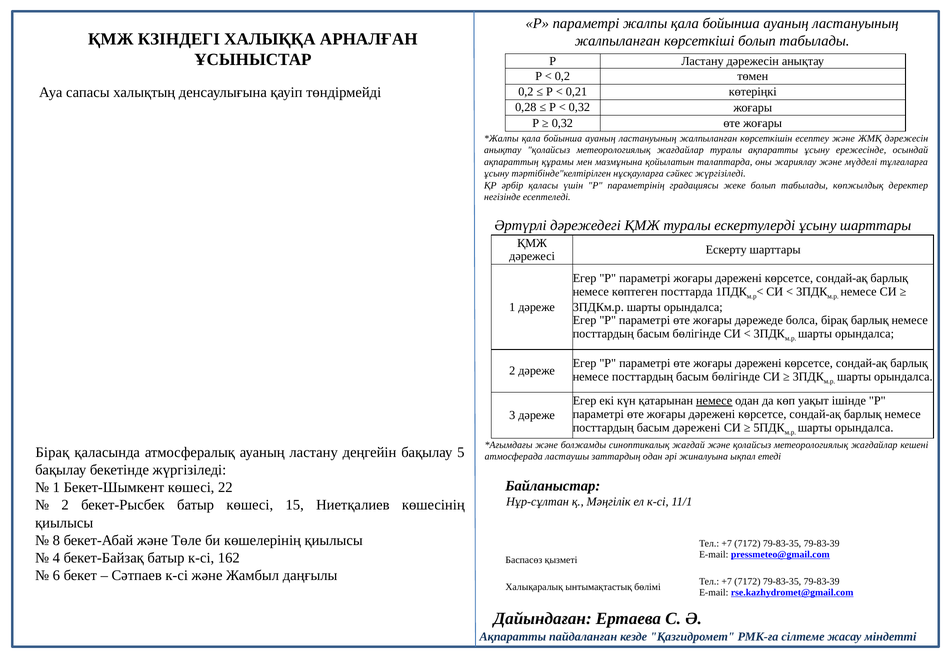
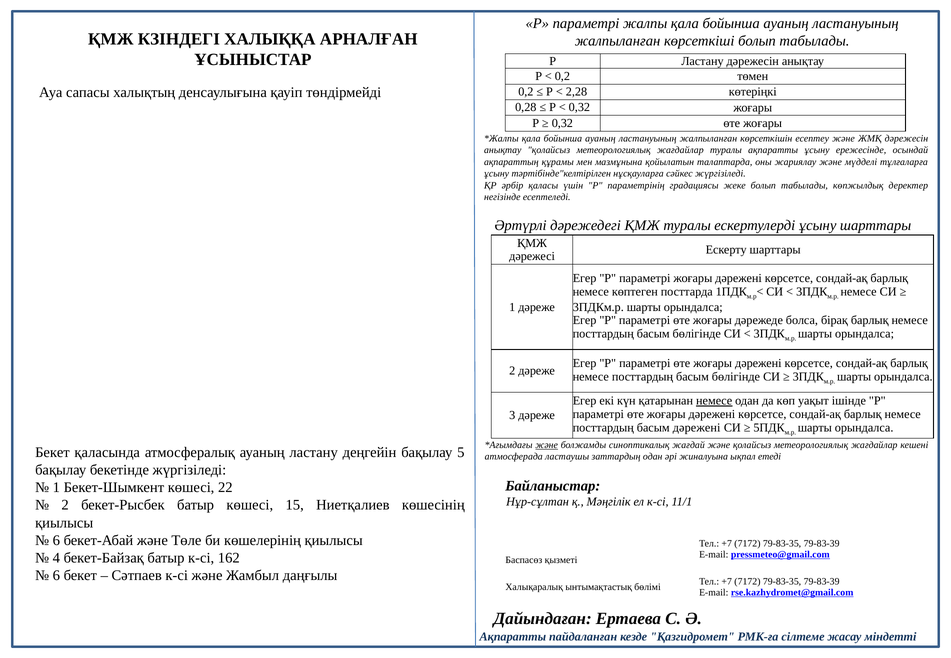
0,21: 0,21 -> 2,28
және at (547, 445) underline: none -> present
Бірақ at (52, 453): Бірақ -> Бекет
8 at (56, 541): 8 -> 6
